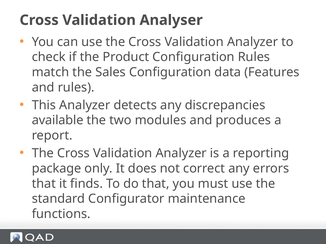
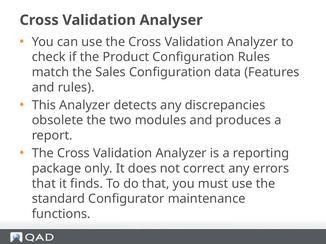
available: available -> obsolete
